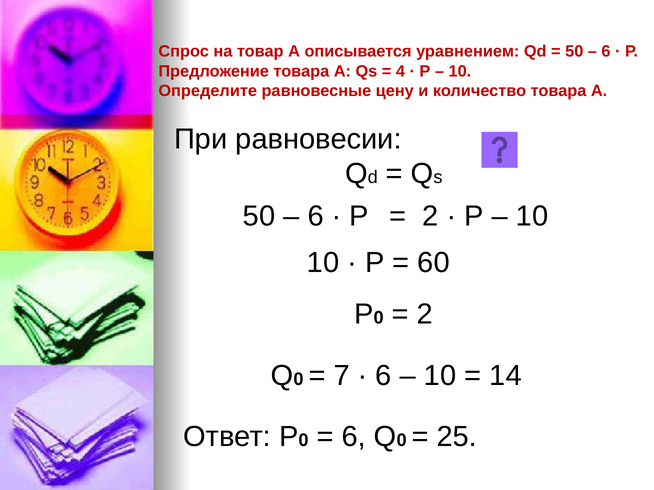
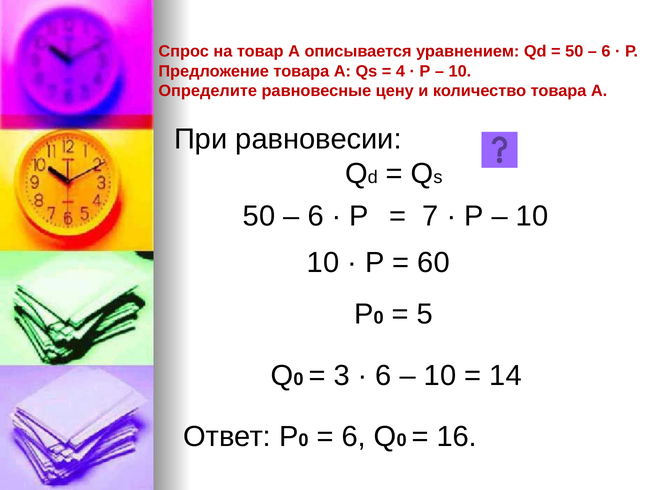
2 at (430, 216): 2 -> 7
2 at (425, 314): 2 -> 5
7: 7 -> 3
25: 25 -> 16
